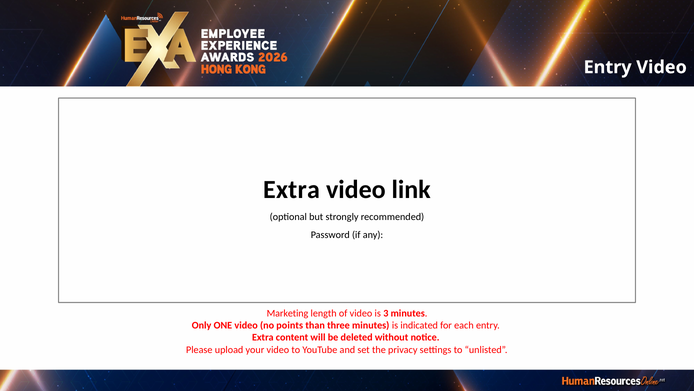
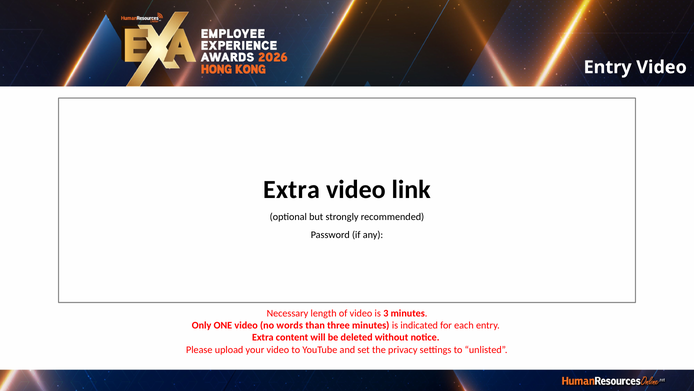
Marketing: Marketing -> Necessary
points: points -> words
